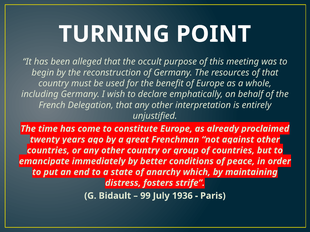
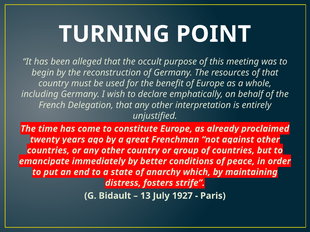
99: 99 -> 13
1936: 1936 -> 1927
